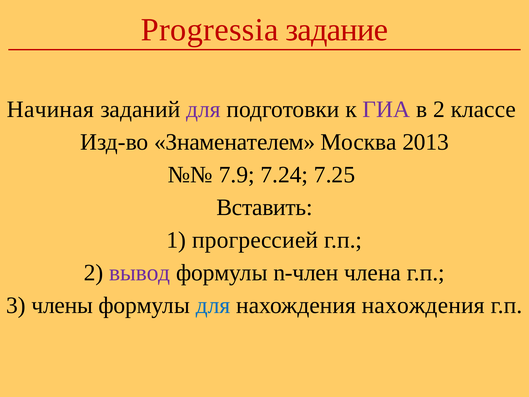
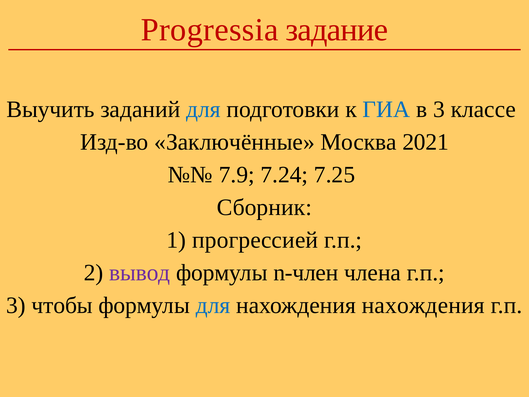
Начиная: Начиная -> Выучить
для at (203, 109) colour: purple -> blue
ГИА colour: purple -> blue
в 2: 2 -> 3
Знаменателем: Знаменателем -> Заключённые
2013: 2013 -> 2021
Вставить: Вставить -> Сборник
члены: члены -> чтобы
